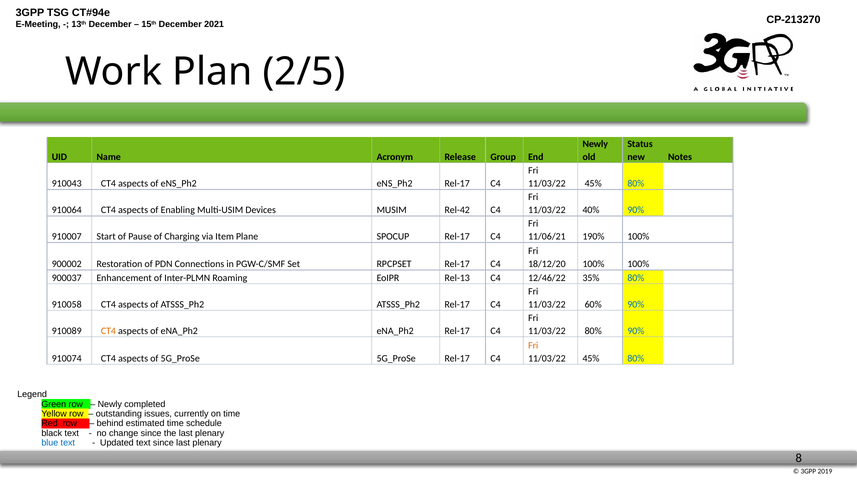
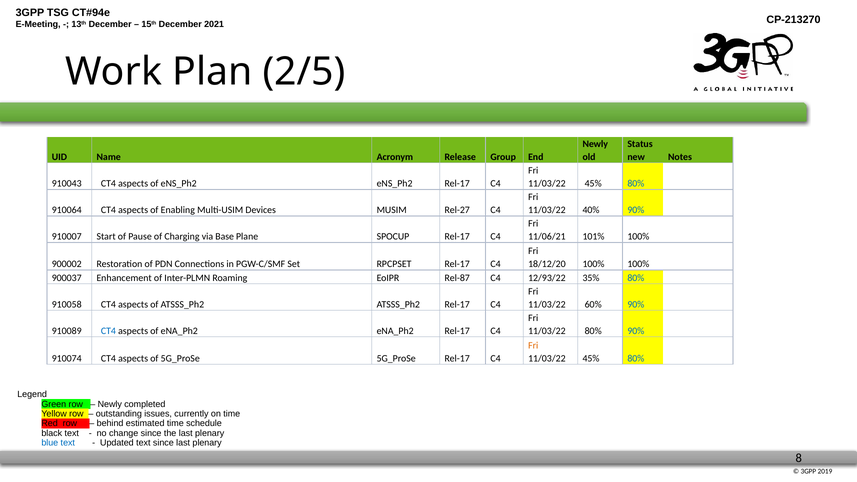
Rel-42: Rel-42 -> Rel-27
Item: Item -> Base
190%: 190% -> 101%
Rel-13: Rel-13 -> Rel-87
12/46/22: 12/46/22 -> 12/93/22
CT4 at (108, 331) colour: orange -> blue
